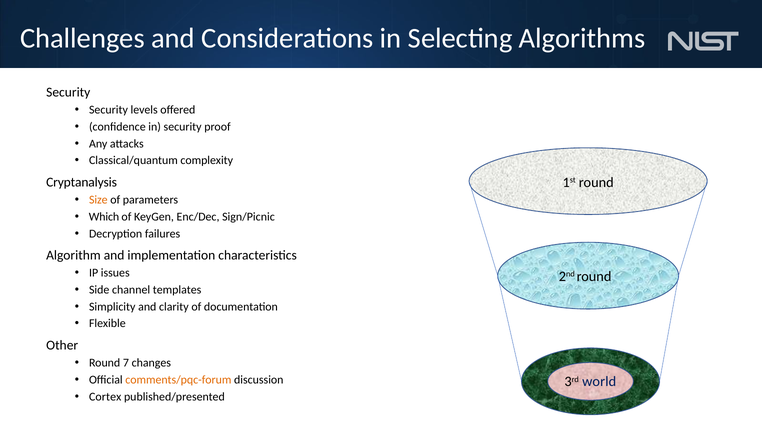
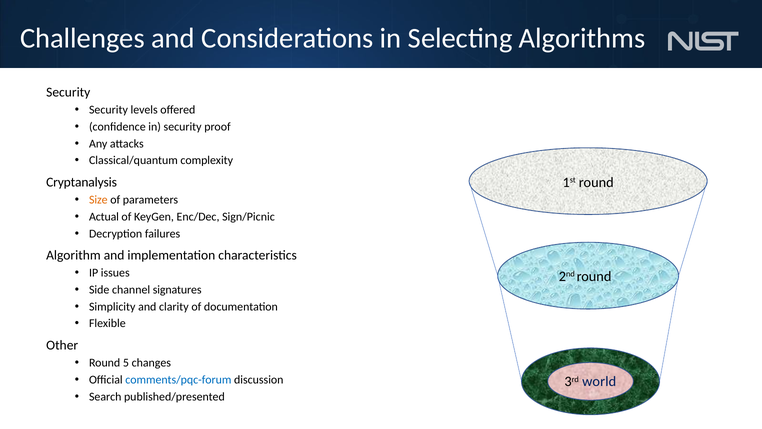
Which: Which -> Actual
templates: templates -> signatures
7: 7 -> 5
comments/pqc-forum colour: orange -> blue
Cortex: Cortex -> Search
